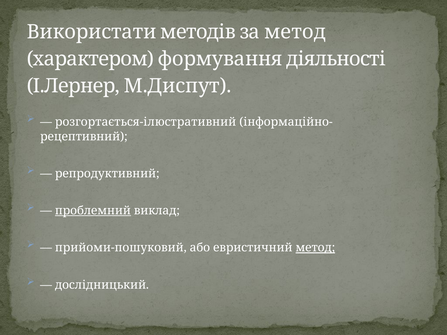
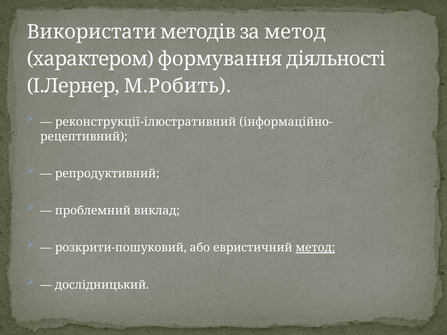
М.Диспут: М.Диспут -> М.Робить
розгортається-ілюстративний: розгортається-ілюстративний -> реконструкції-ілюстративний
проблемний underline: present -> none
прийоми-пошуковий: прийоми-пошуковий -> розкрити-пошуковий
